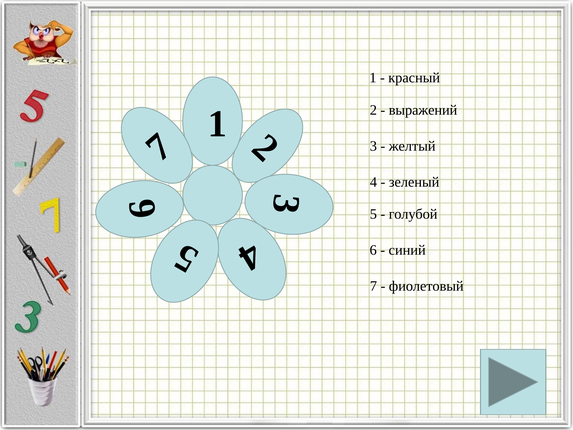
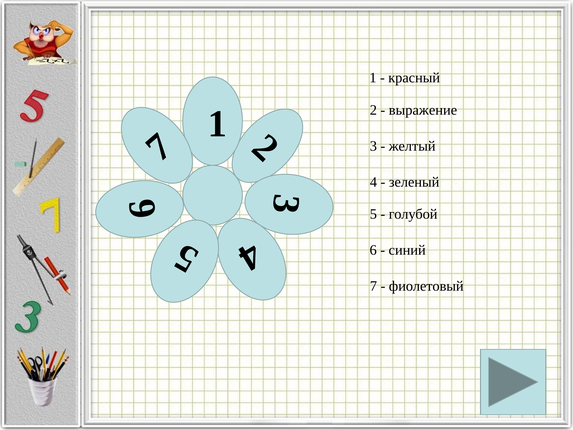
выражений: выражений -> выражение
